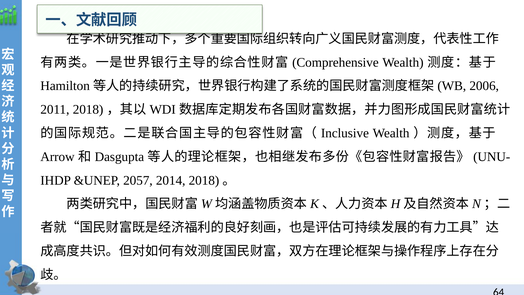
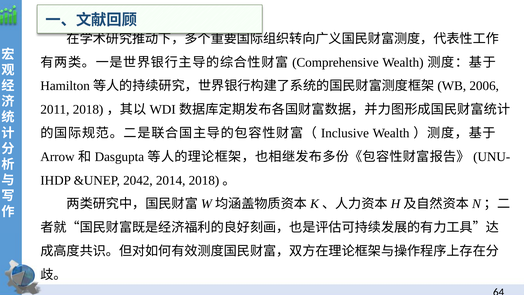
2057: 2057 -> 2042
